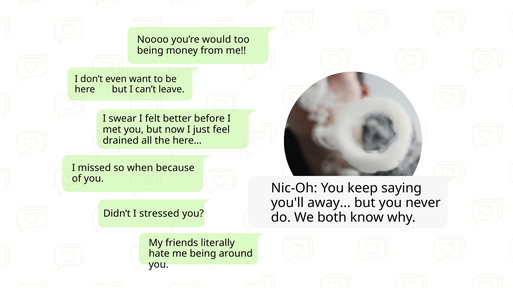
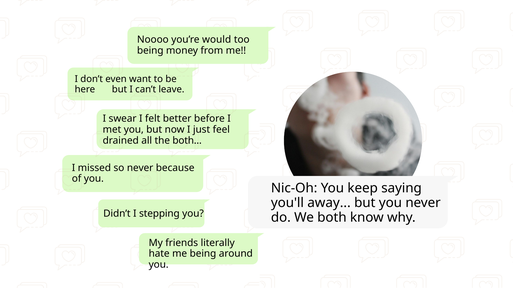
here…: here… -> both…
so when: when -> never
stressed: stressed -> stepping
